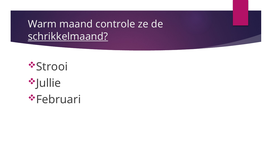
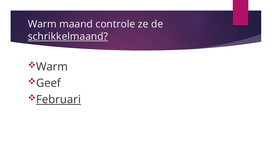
Strooi at (52, 67): Strooi -> Warm
Jullie: Jullie -> Geef
Februari underline: none -> present
